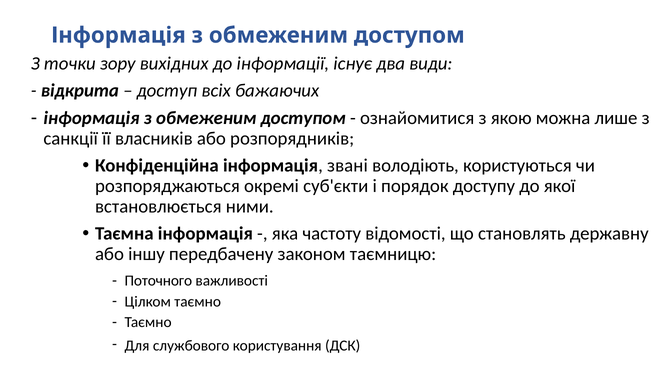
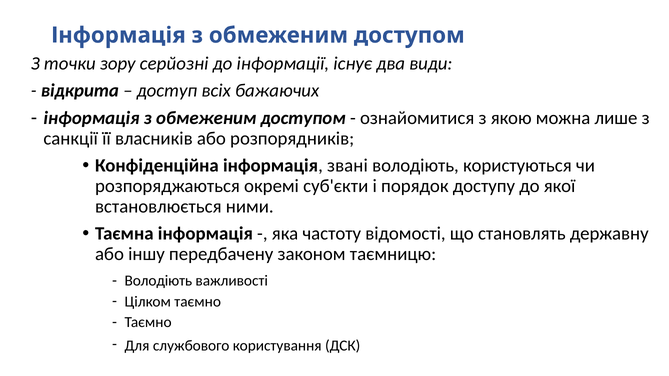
вихідних: вихідних -> серйозні
Поточного at (158, 281): Поточного -> Володіють
